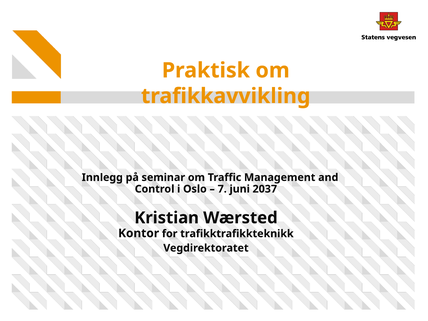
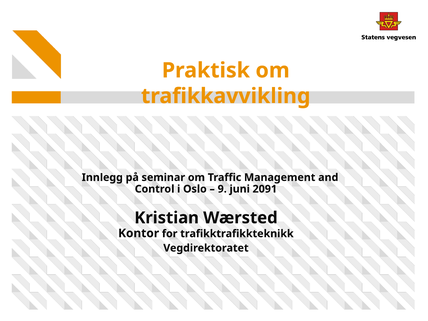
7: 7 -> 9
2037: 2037 -> 2091
